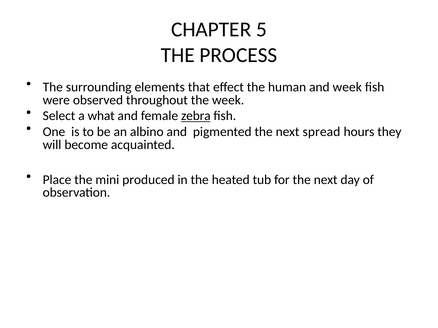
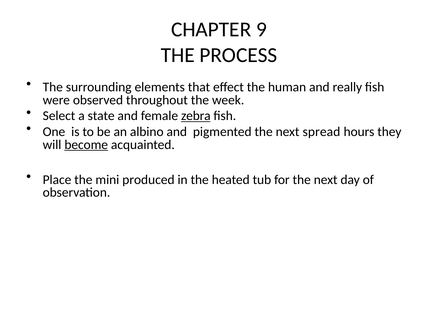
5: 5 -> 9
and week: week -> really
what: what -> state
become underline: none -> present
